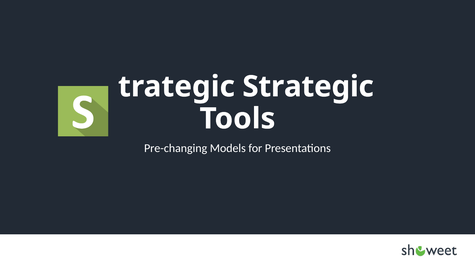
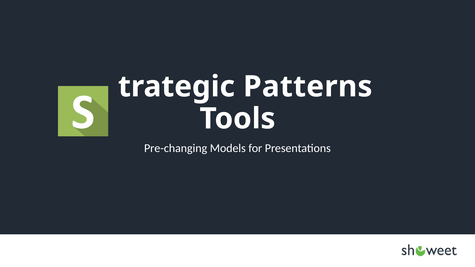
Strategic Strategic: Strategic -> Patterns
